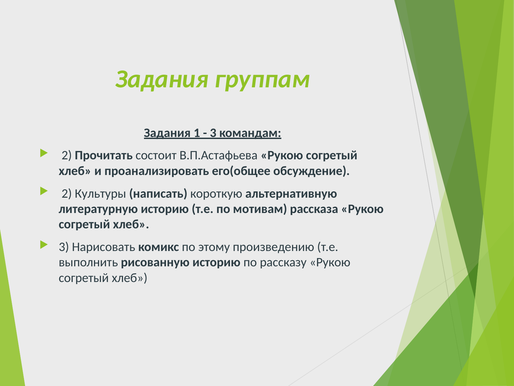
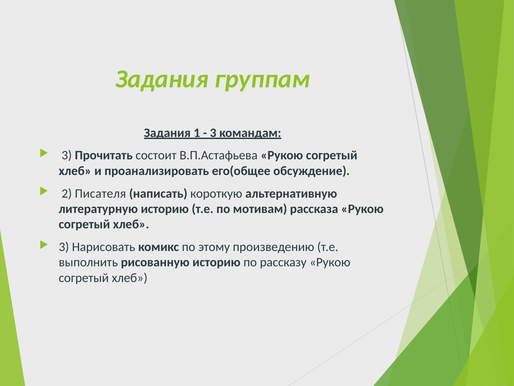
2 at (67, 155): 2 -> 3
Культуры: Культуры -> Писателя
